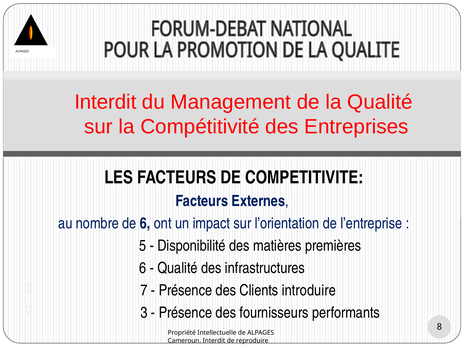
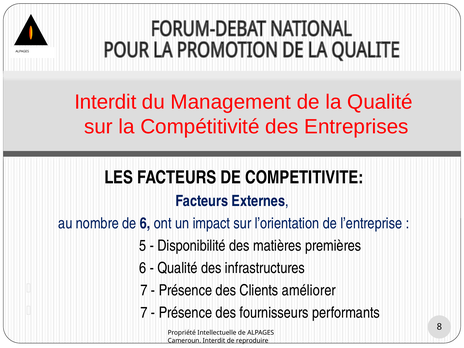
introduire: introduire -> améliorer
3 at (144, 313): 3 -> 7
